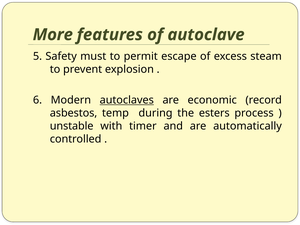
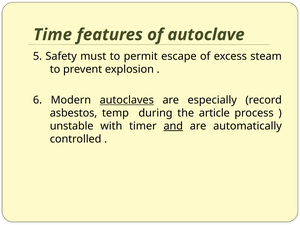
More: More -> Time
economic: economic -> especially
esters: esters -> article
and underline: none -> present
